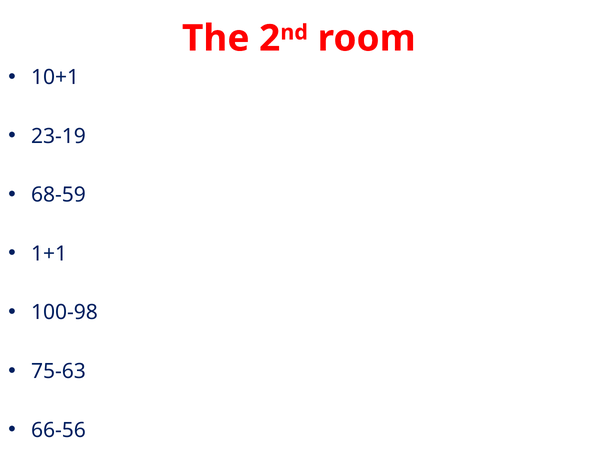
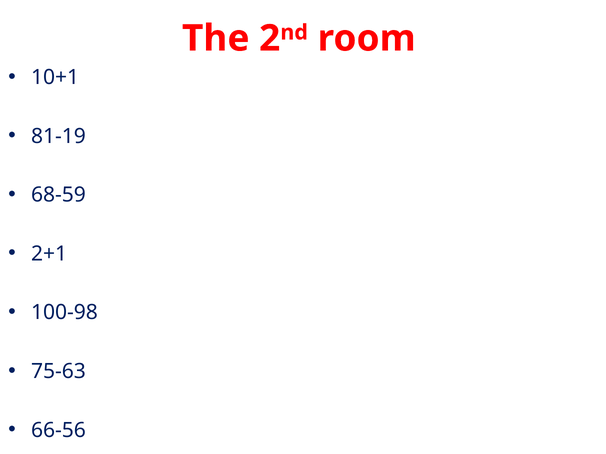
23-19: 23-19 -> 81-19
1+1: 1+1 -> 2+1
